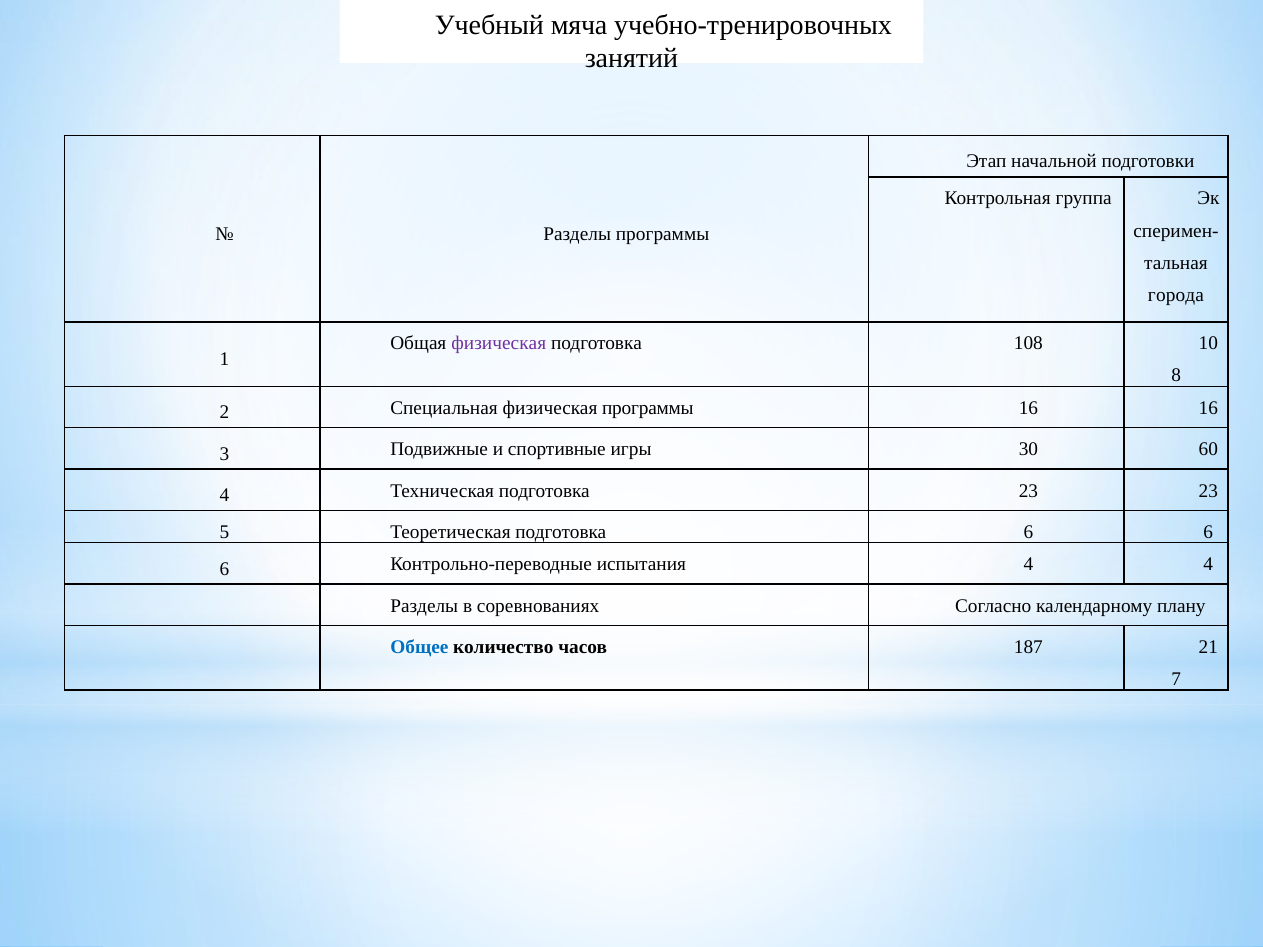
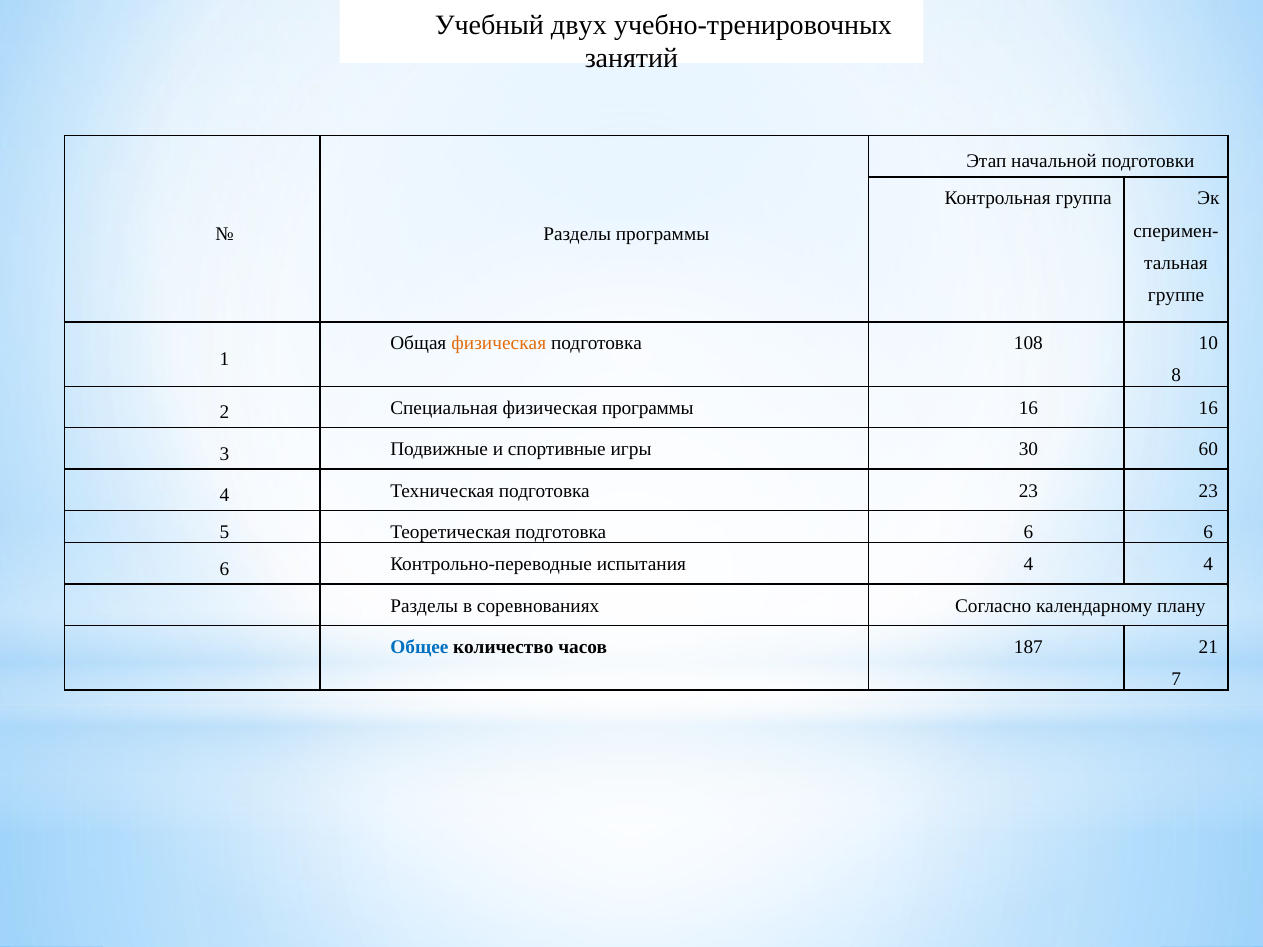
мяча: мяча -> двух
города: города -> группе
физическая at (499, 343) colour: purple -> orange
